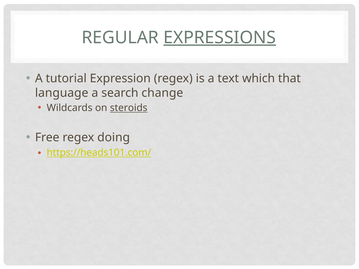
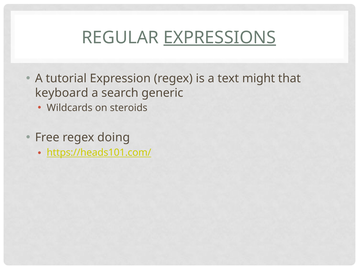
which: which -> might
language: language -> keyboard
change: change -> generic
steroids underline: present -> none
